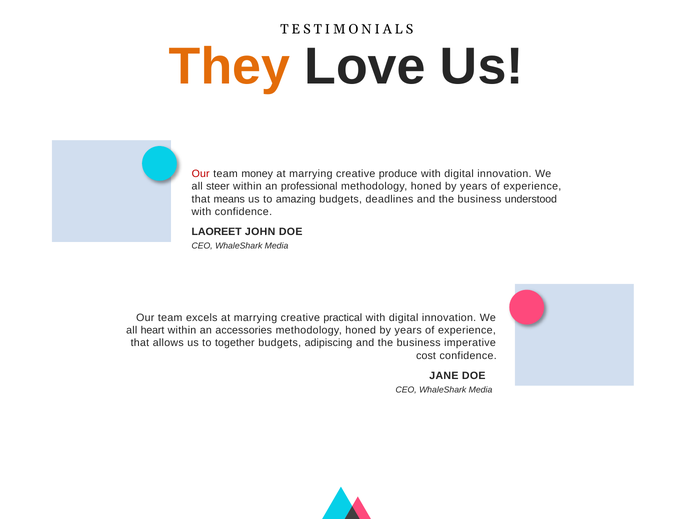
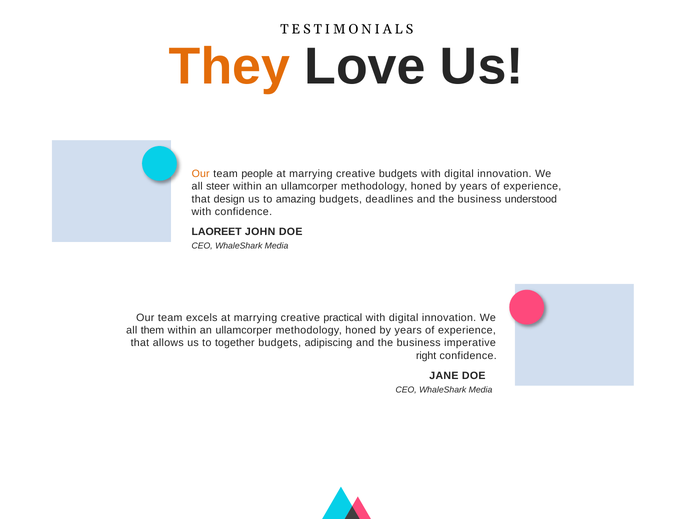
Our at (201, 174) colour: red -> orange
money: money -> people
creative produce: produce -> budgets
professional at (309, 187): professional -> ullamcorper
means: means -> design
heart: heart -> them
accessories at (244, 331): accessories -> ullamcorper
cost: cost -> right
